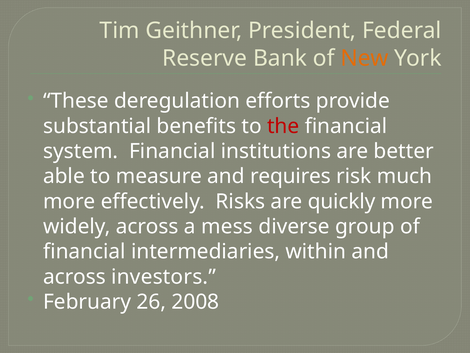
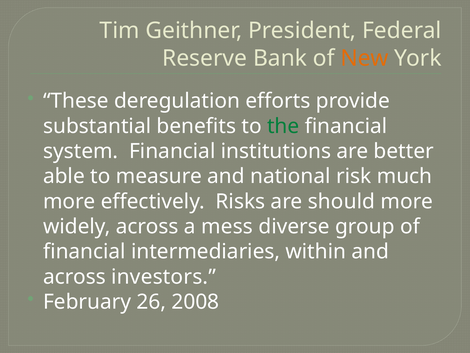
the colour: red -> green
requires: requires -> national
quickly: quickly -> should
